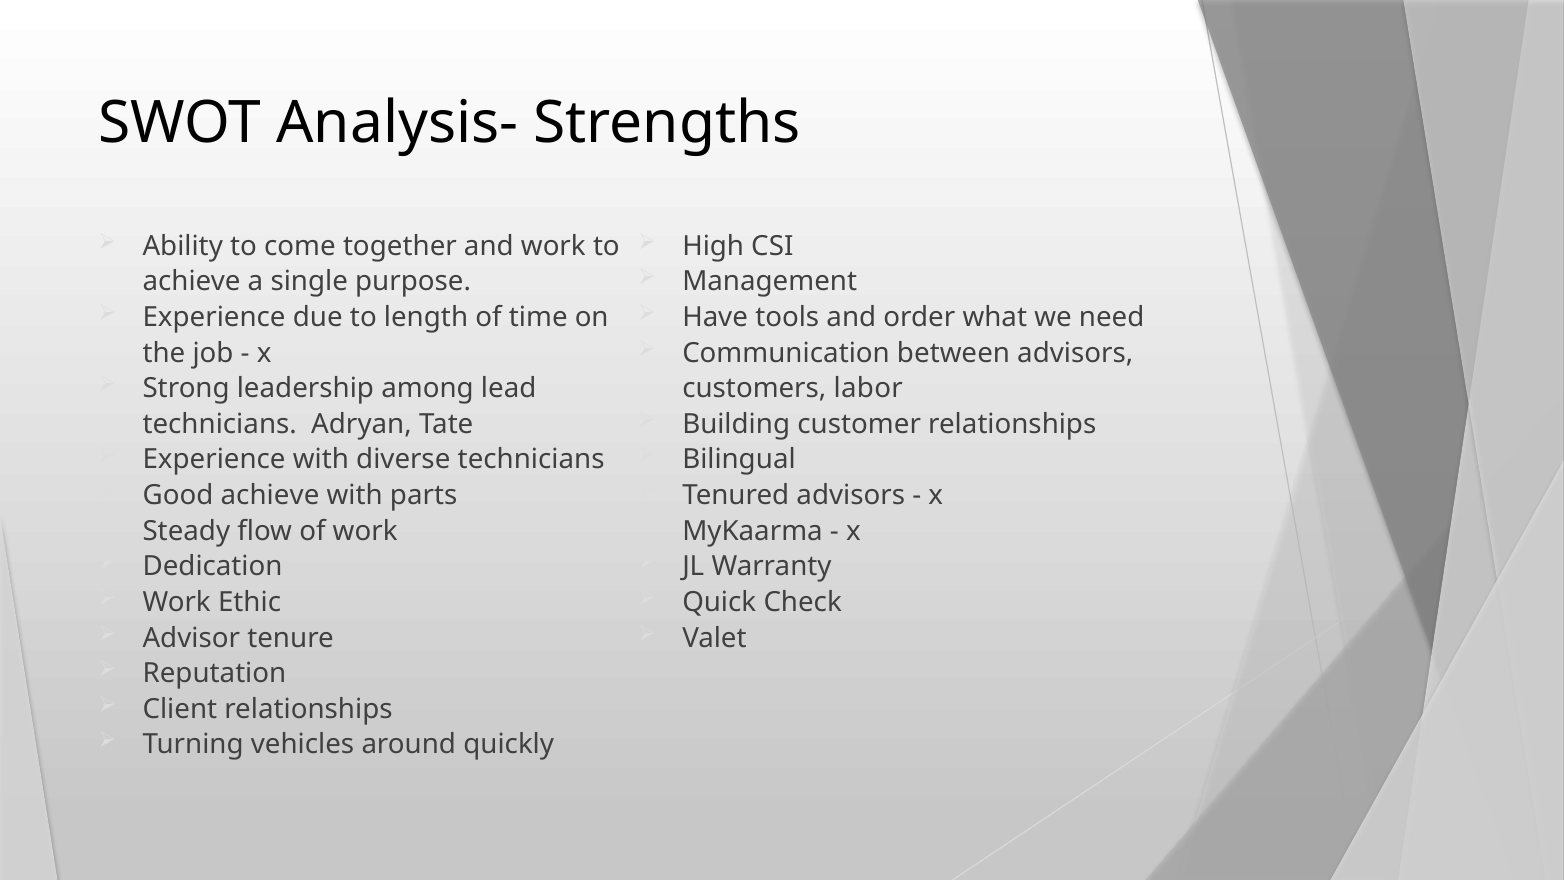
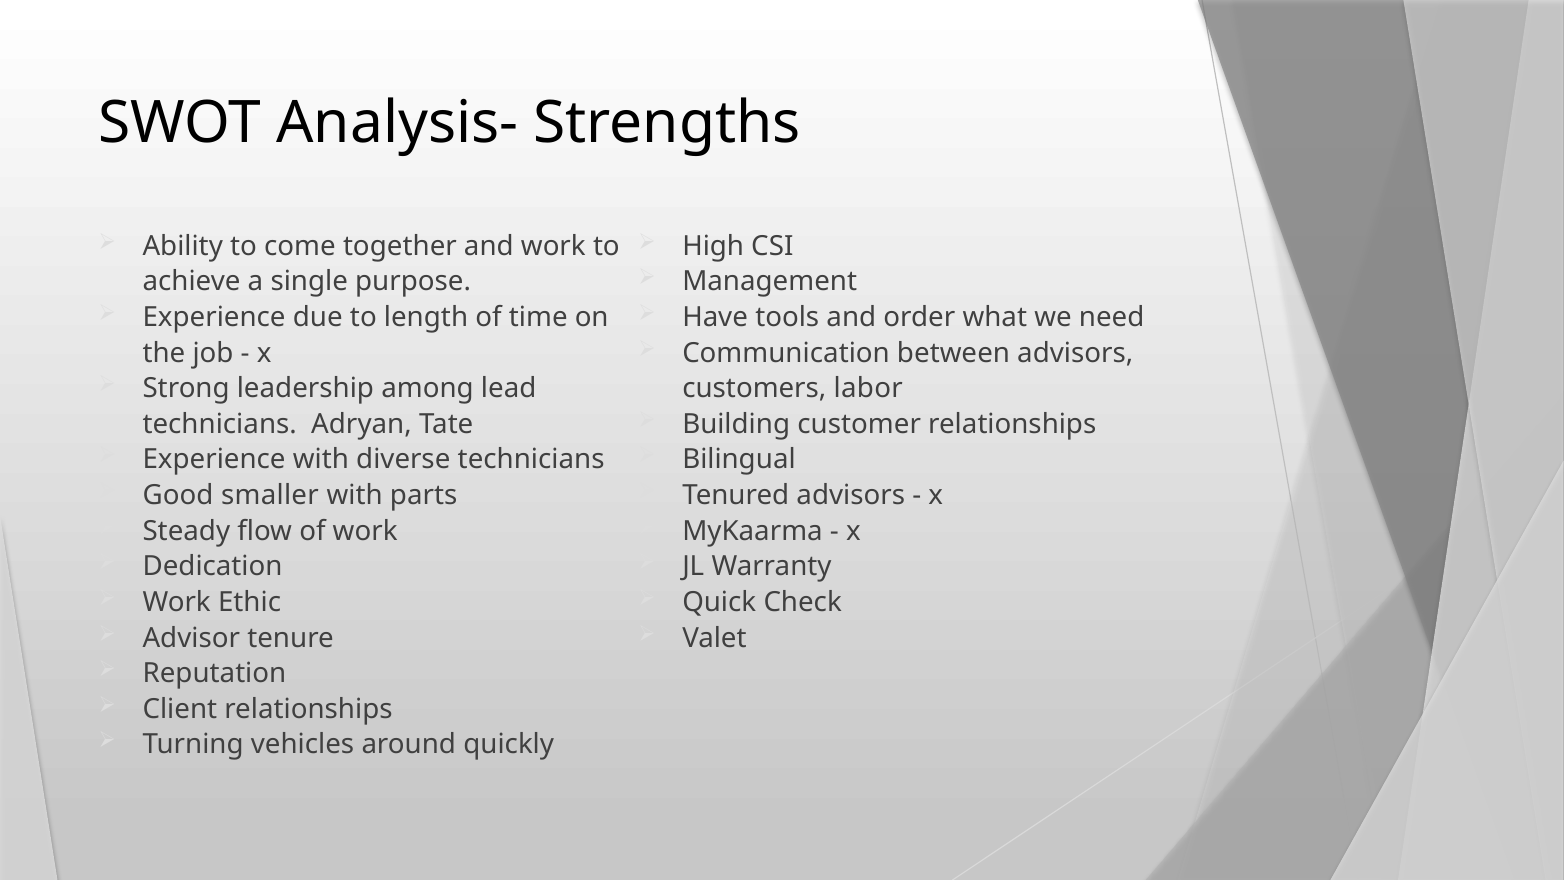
Good achieve: achieve -> smaller
